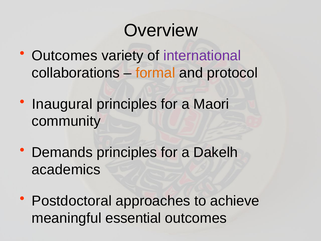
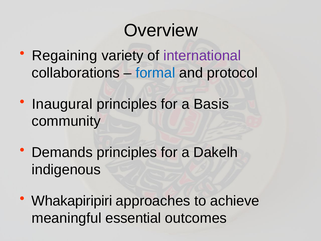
Outcomes at (65, 56): Outcomes -> Regaining
formal colour: orange -> blue
Maori: Maori -> Basis
academics: academics -> indigenous
Postdoctoral: Postdoctoral -> Whakapiripiri
